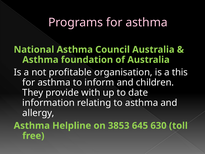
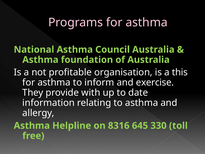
children: children -> exercise
3853: 3853 -> 8316
630: 630 -> 330
